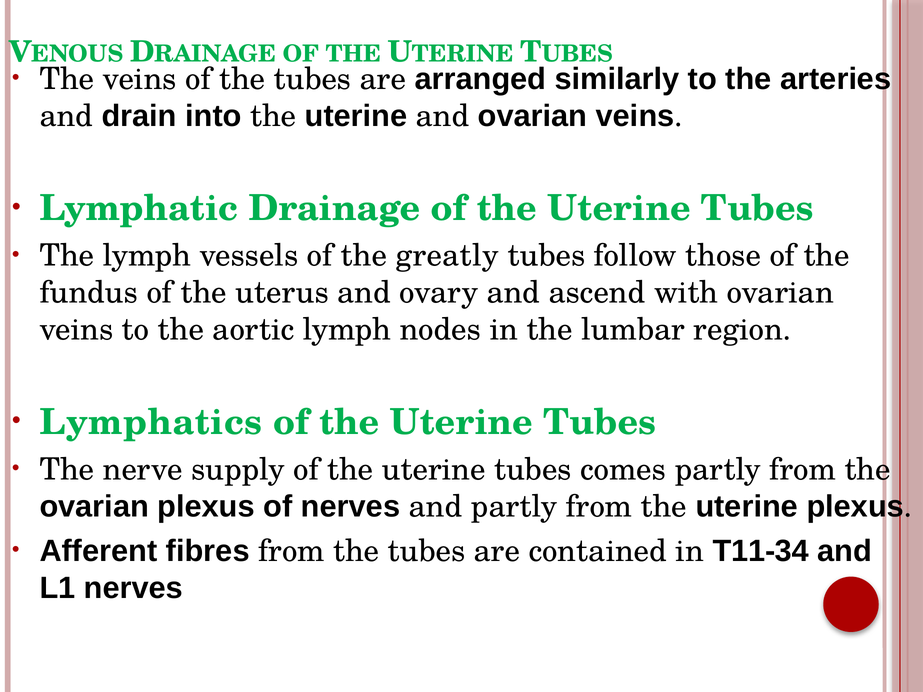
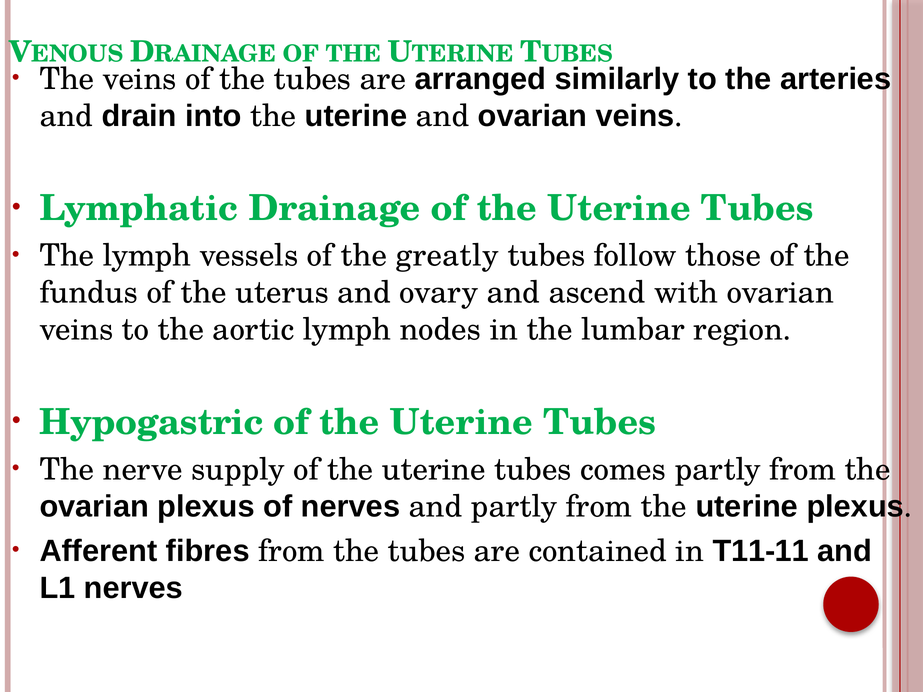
Lymphatics: Lymphatics -> Hypogastric
T11-34: T11-34 -> T11-11
